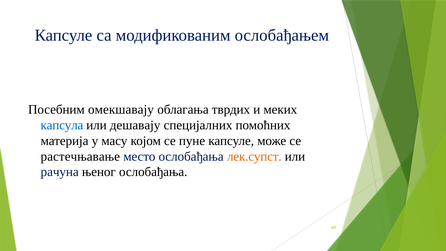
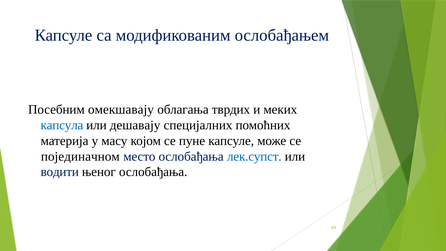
растечњавање: растечњавање -> појединачном
лек.супст colour: orange -> blue
рачуна: рачуна -> водити
